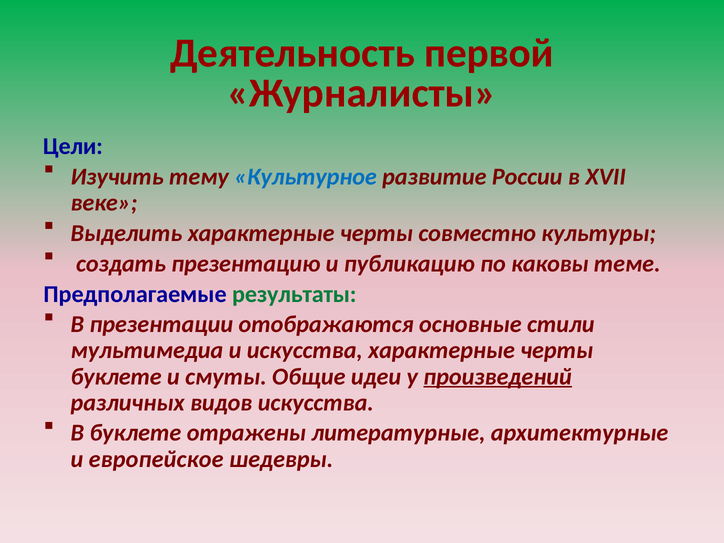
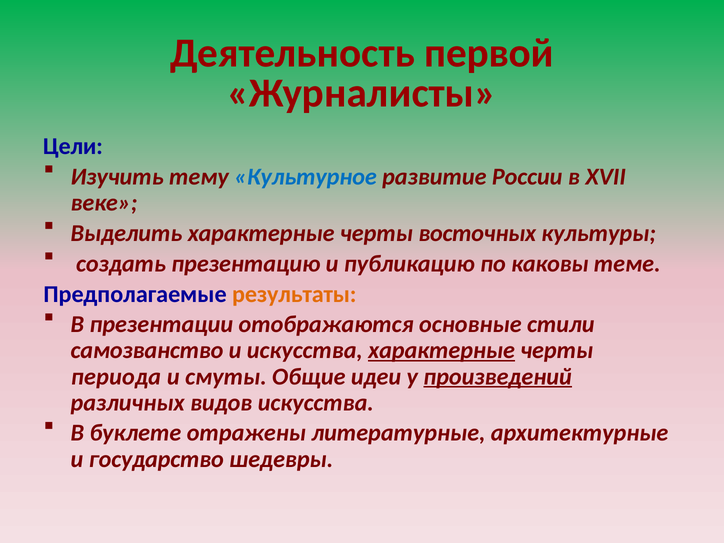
совместно: совместно -> восточных
результаты colour: green -> orange
мультимедиа: мультимедиа -> самозванство
характерные at (442, 351) underline: none -> present
буклете at (116, 377): буклете -> периода
европейское: европейское -> государство
